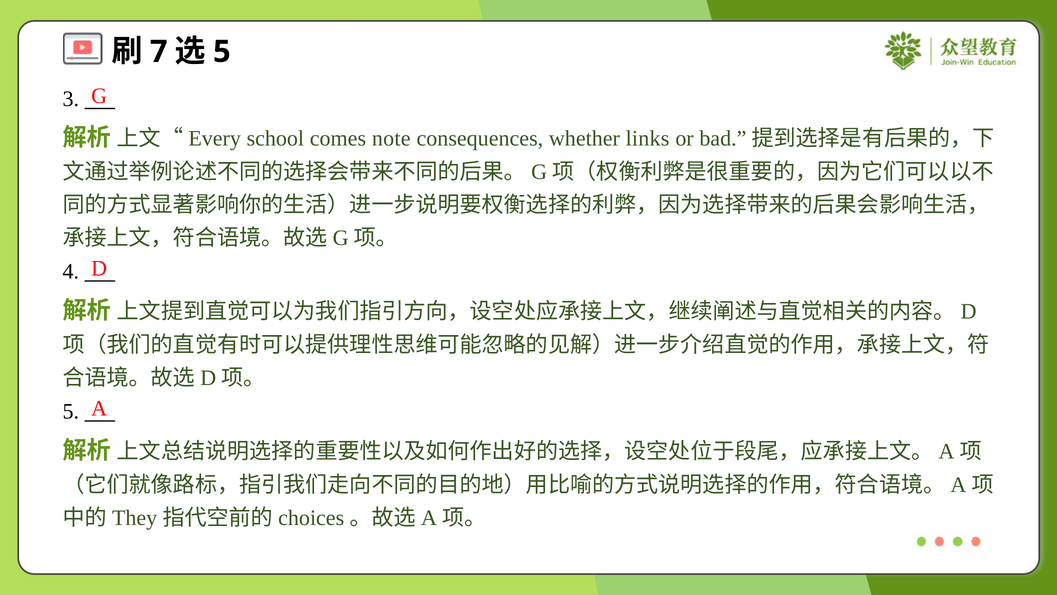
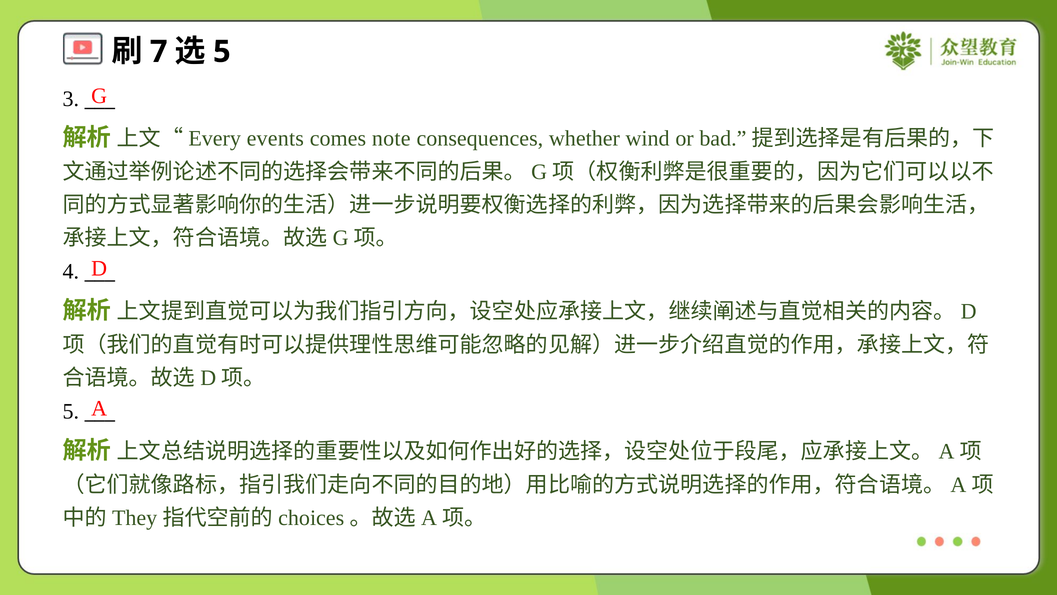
school: school -> events
links: links -> wind
